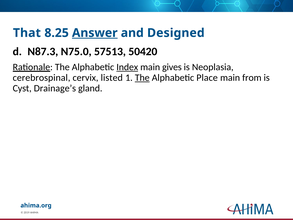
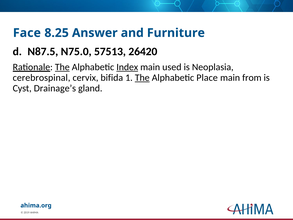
That: That -> Face
Answer underline: present -> none
Designed: Designed -> Furniture
N87.3: N87.3 -> N87.5
50420: 50420 -> 26420
The at (62, 67) underline: none -> present
gives: gives -> used
listed: listed -> bifida
